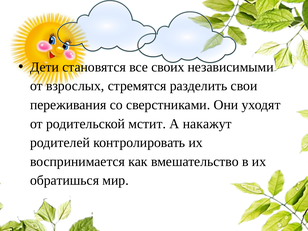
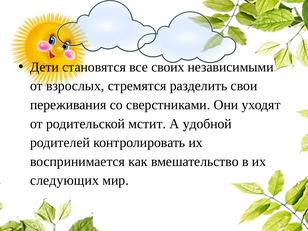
накажут: накажут -> удобной
обратишься: обратишься -> следующих
